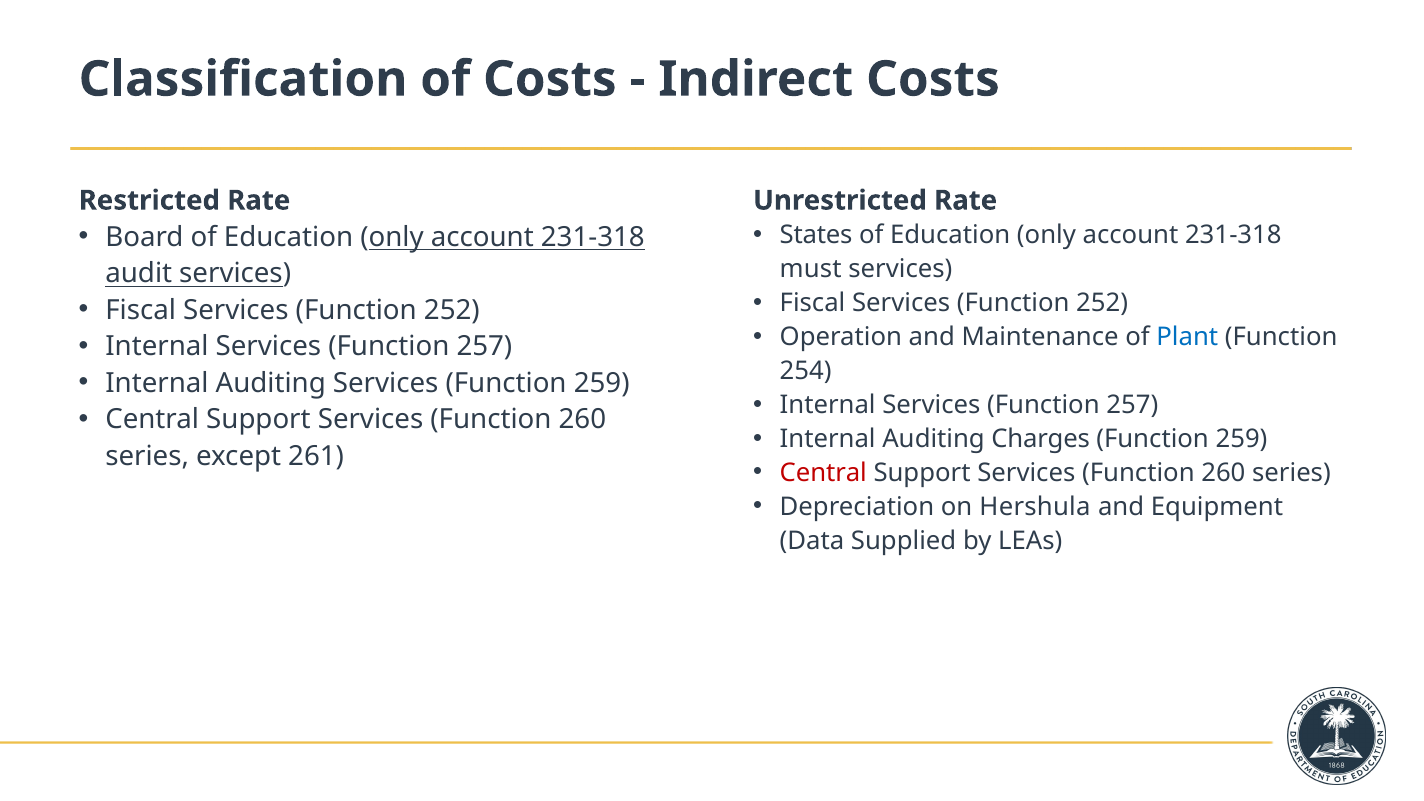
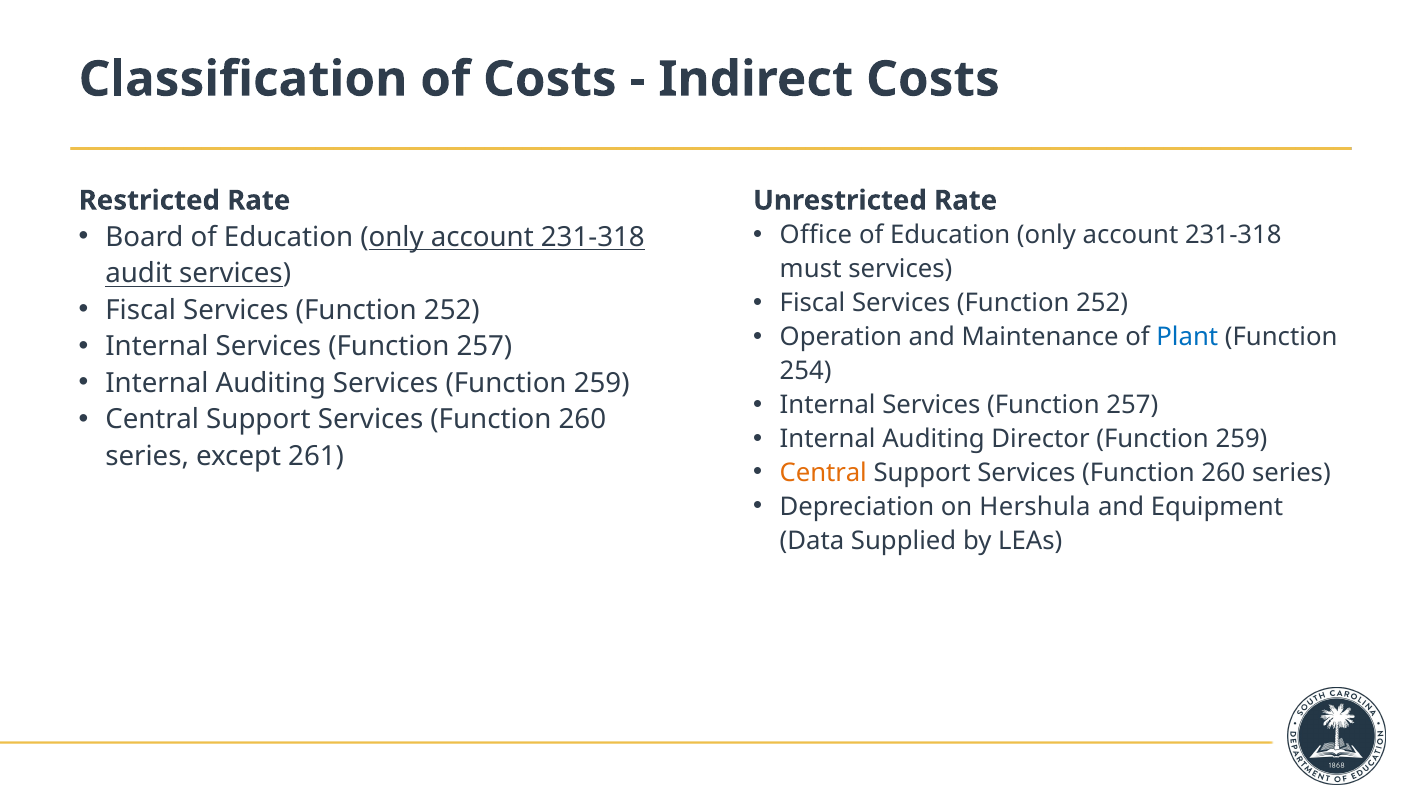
States: States -> Office
Charges: Charges -> Director
Central at (823, 473) colour: red -> orange
